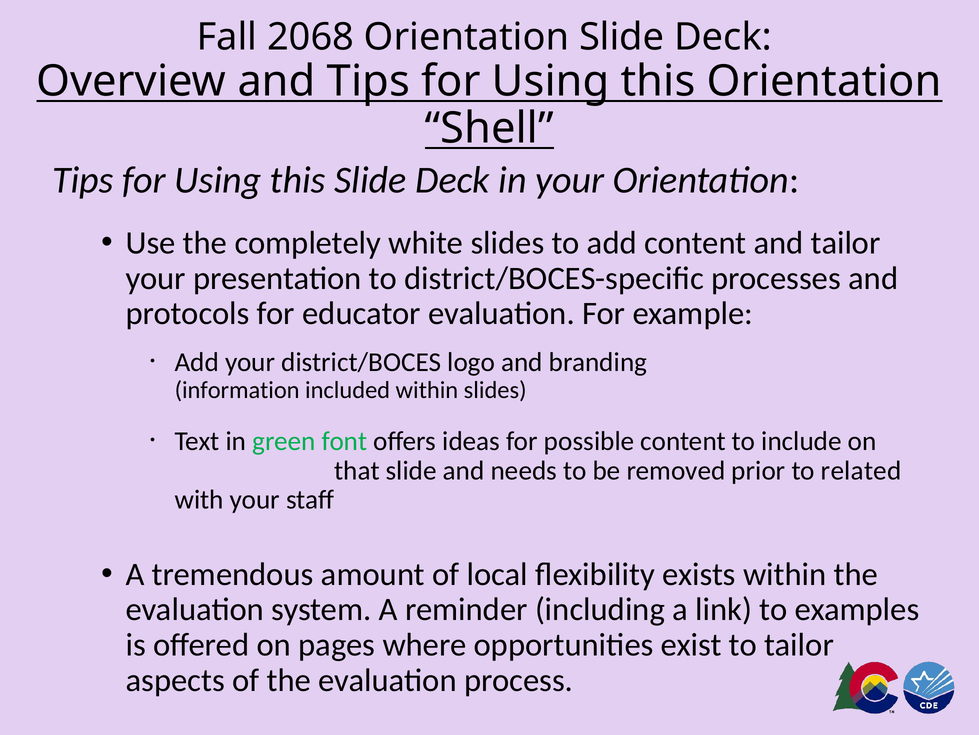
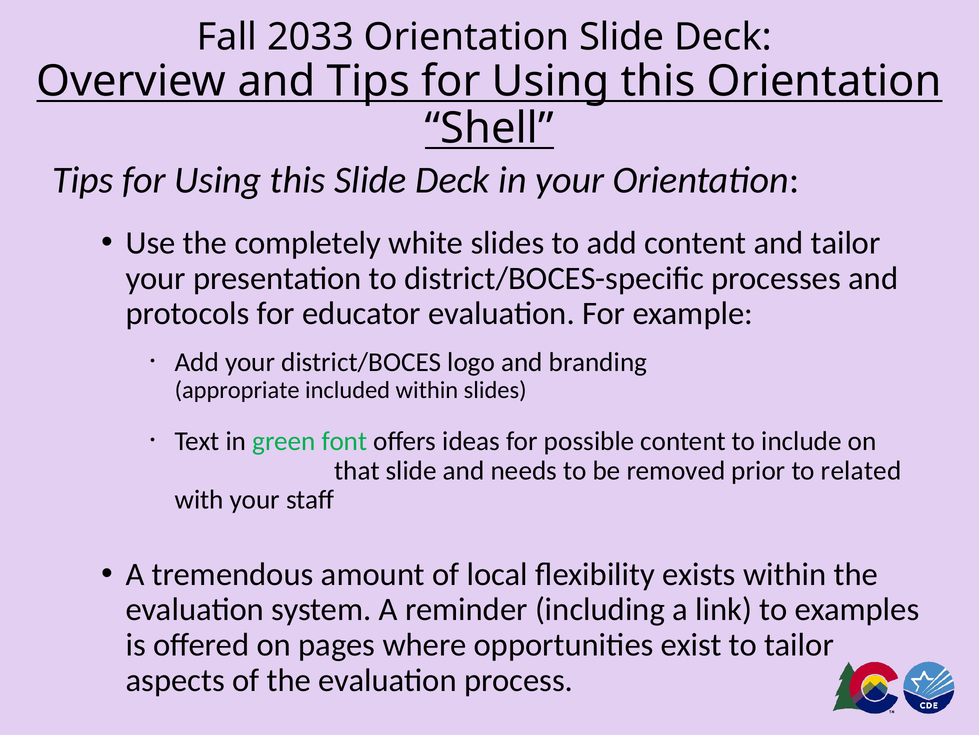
2068: 2068 -> 2033
information: information -> appropriate
